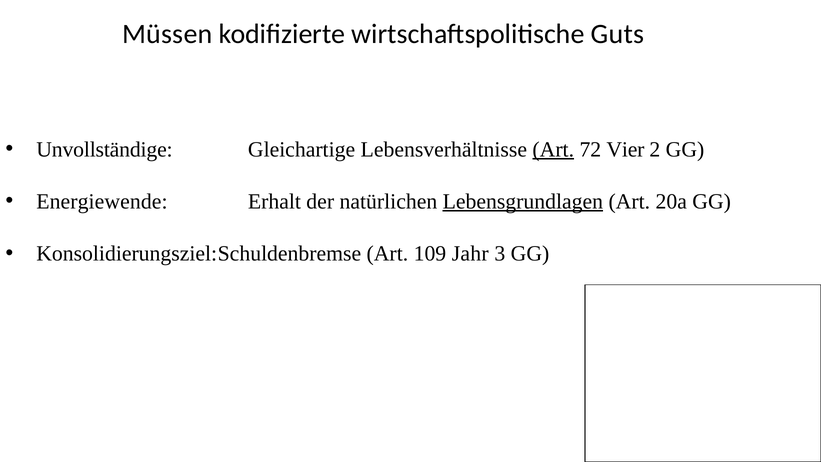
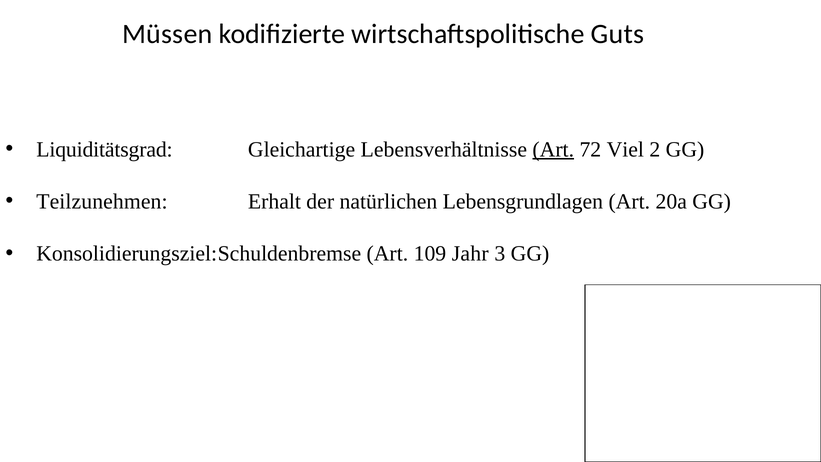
Unvollständige: Unvollständige -> Liquiditätsgrad
Vier: Vier -> Viel
Energiewende: Energiewende -> Teilzunehmen
Lebensgrundlagen underline: present -> none
